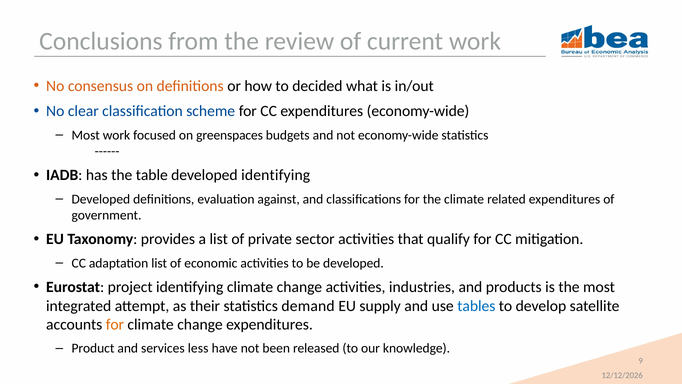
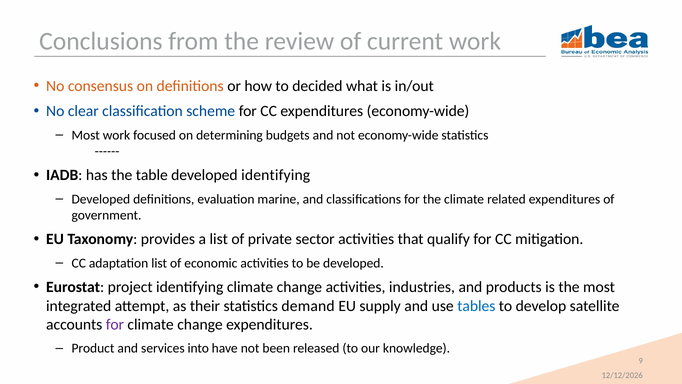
greenspaces: greenspaces -> determining
against: against -> marine
for at (115, 324) colour: orange -> purple
less: less -> into
